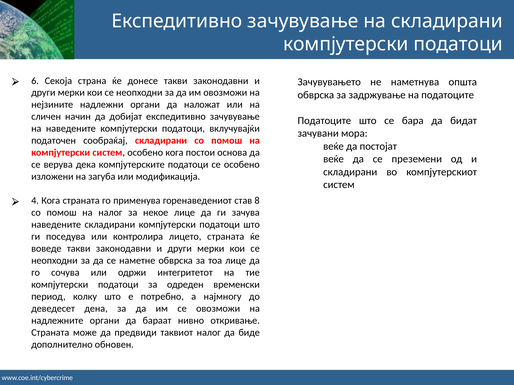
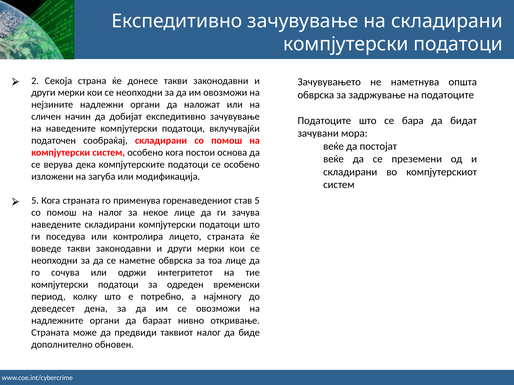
6: 6 -> 2
4 at (35, 201): 4 -> 5
став 8: 8 -> 5
